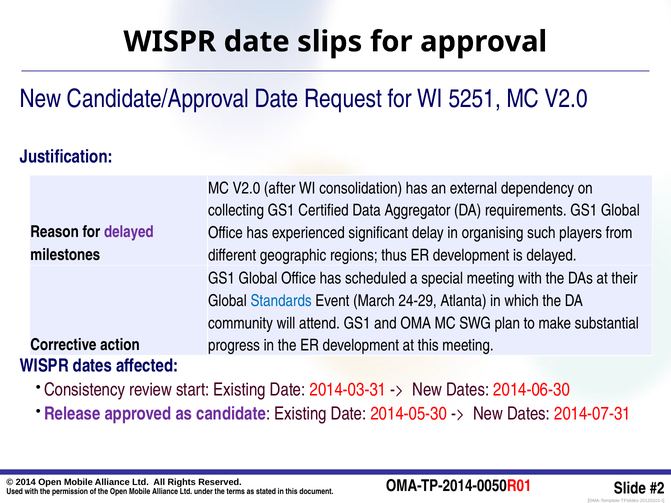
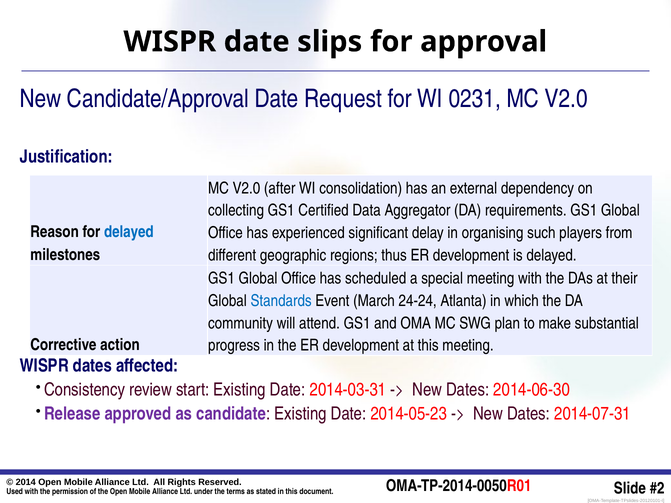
5251: 5251 -> 0231
delayed at (129, 232) colour: purple -> blue
24-29: 24-29 -> 24-24
2014-05-30: 2014-05-30 -> 2014-05-23
